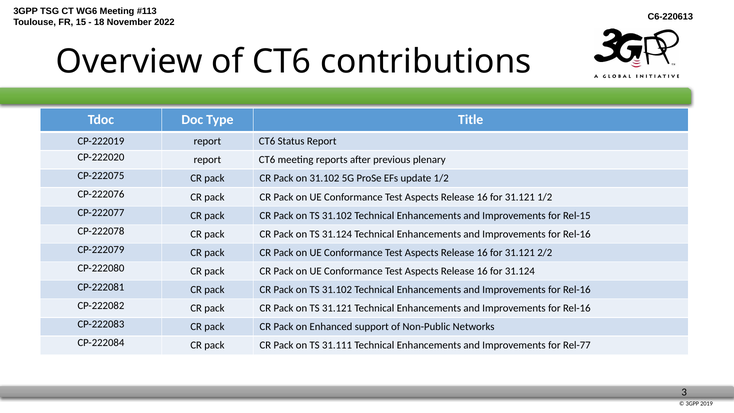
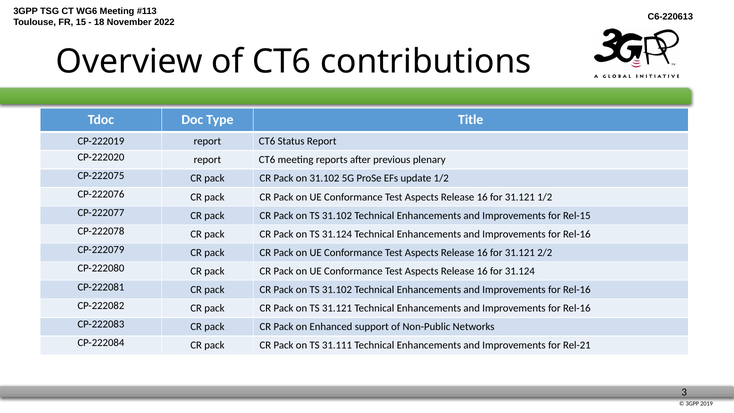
Rel-77: Rel-77 -> Rel-21
